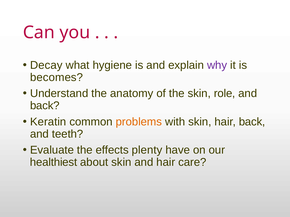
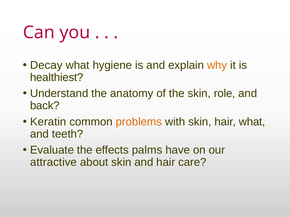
why colour: purple -> orange
becomes: becomes -> healthiest
hair back: back -> what
plenty: plenty -> palms
healthiest: healthiest -> attractive
